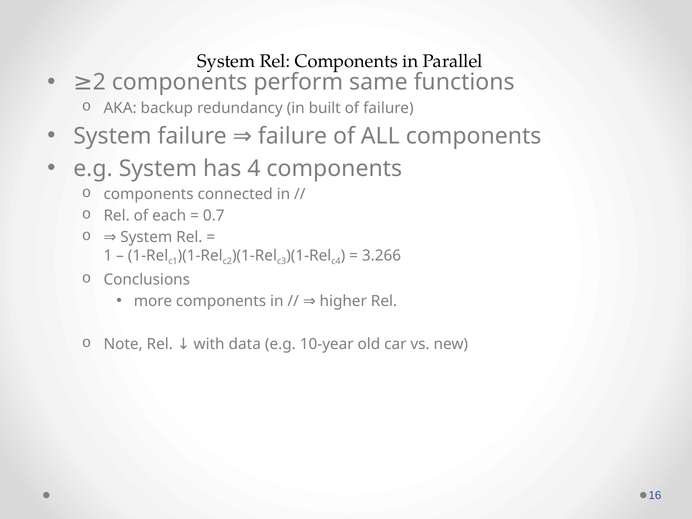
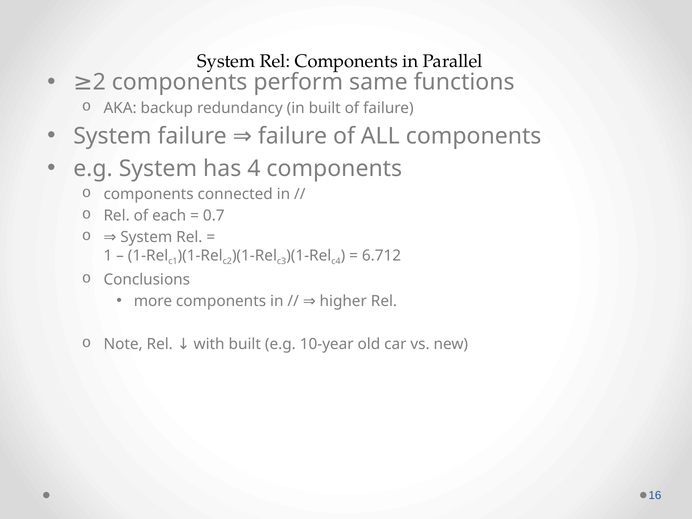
3.266: 3.266 -> 6.712
with data: data -> built
